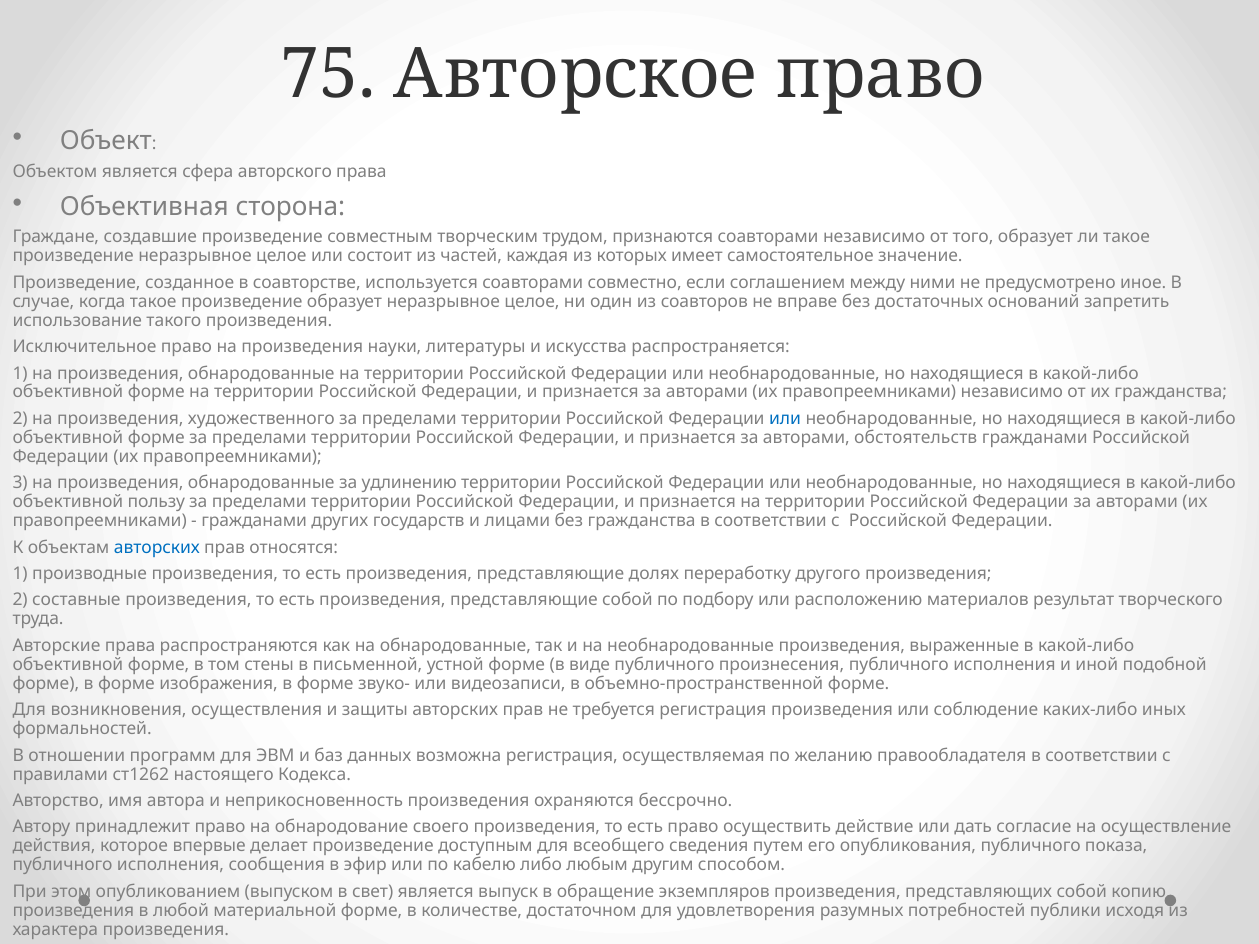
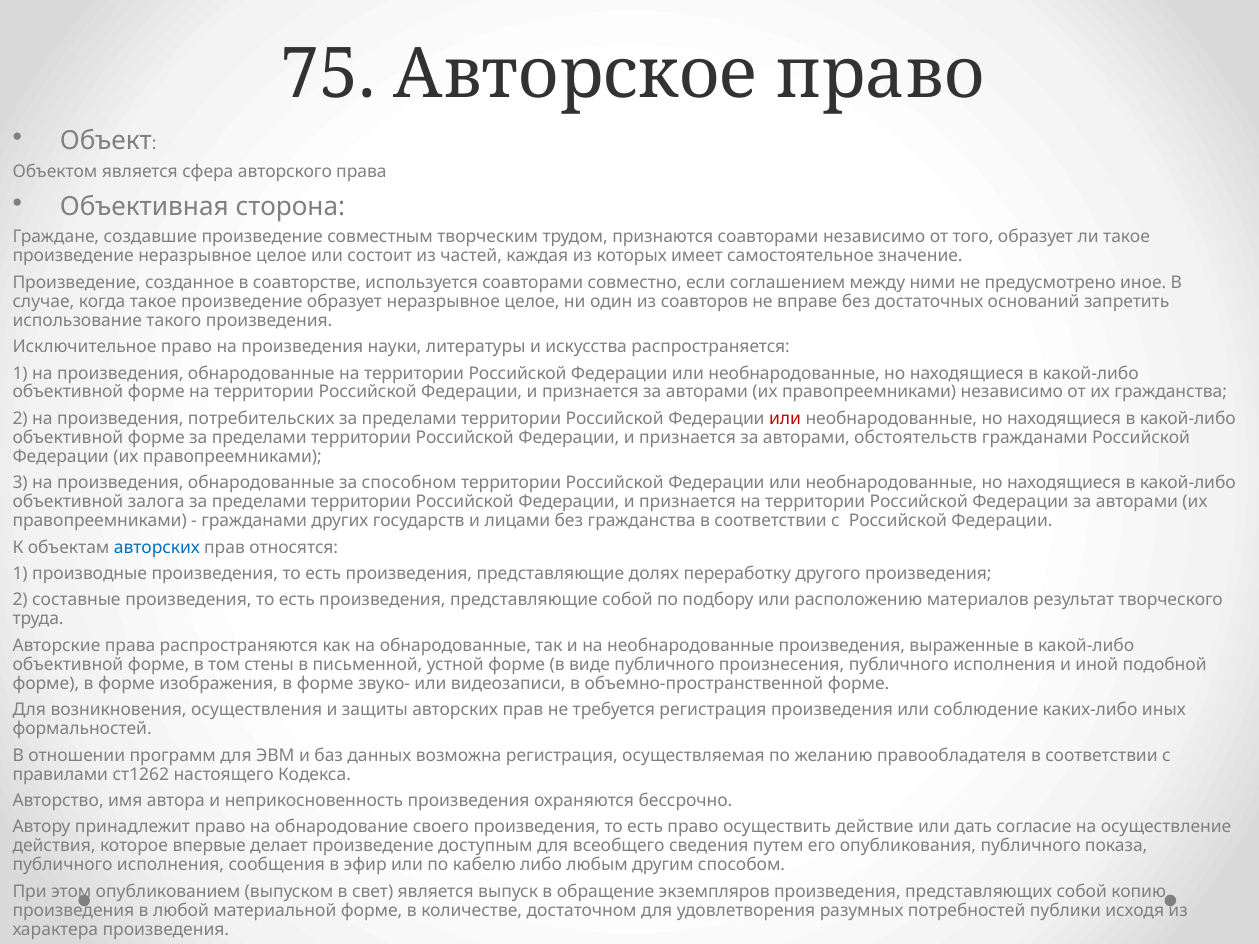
художественного: художественного -> потребительских
или at (785, 419) colour: blue -> red
удлинению: удлинению -> способном
пользу: пользу -> залога
